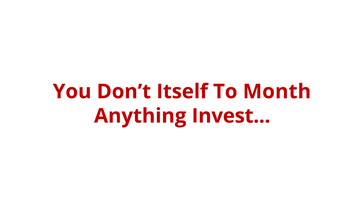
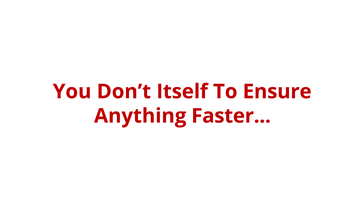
Month: Month -> Ensure
Invest: Invest -> Faster
